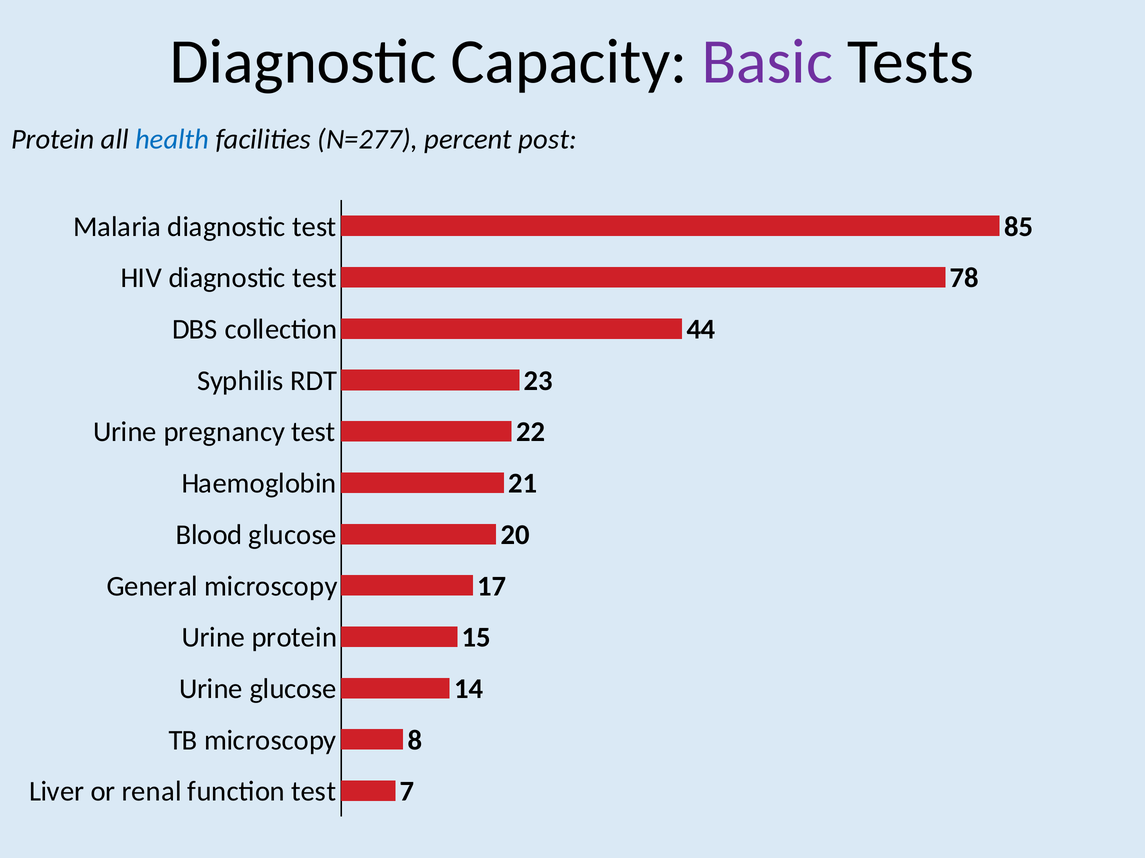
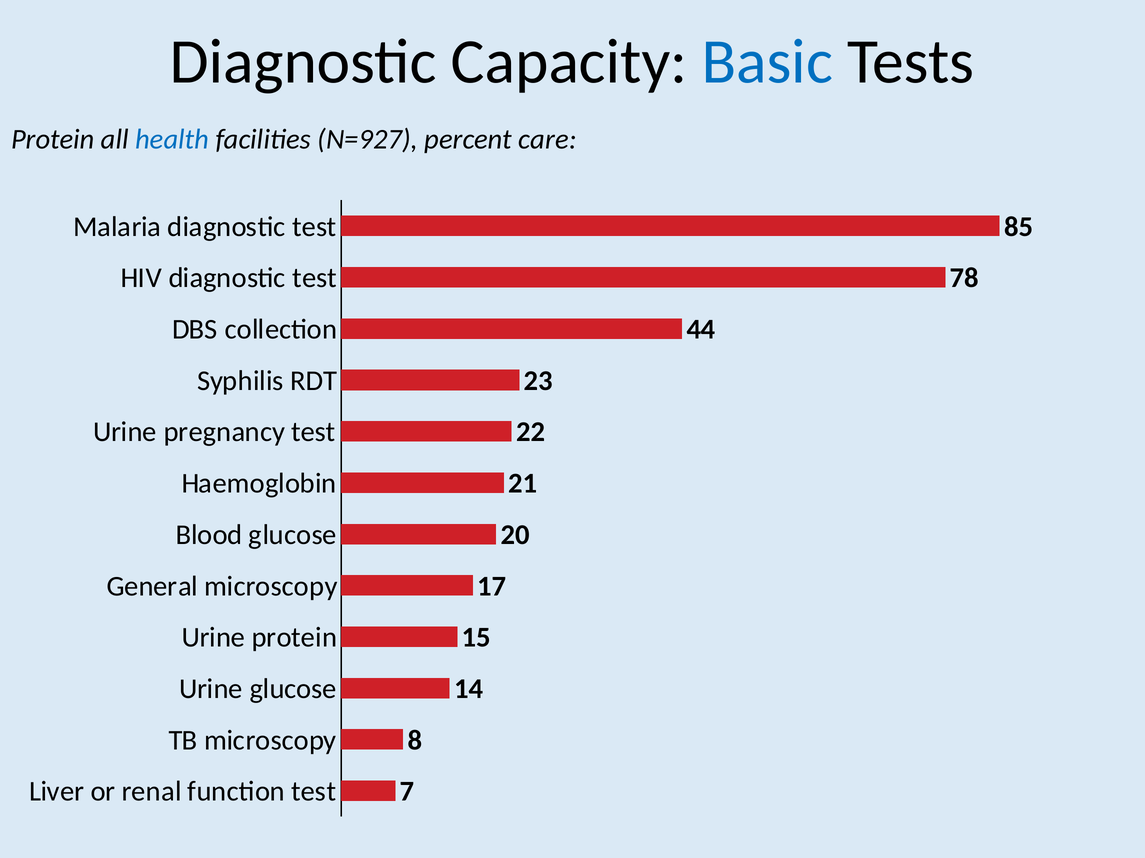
Basic colour: purple -> blue
N=277: N=277 -> N=927
post: post -> care
